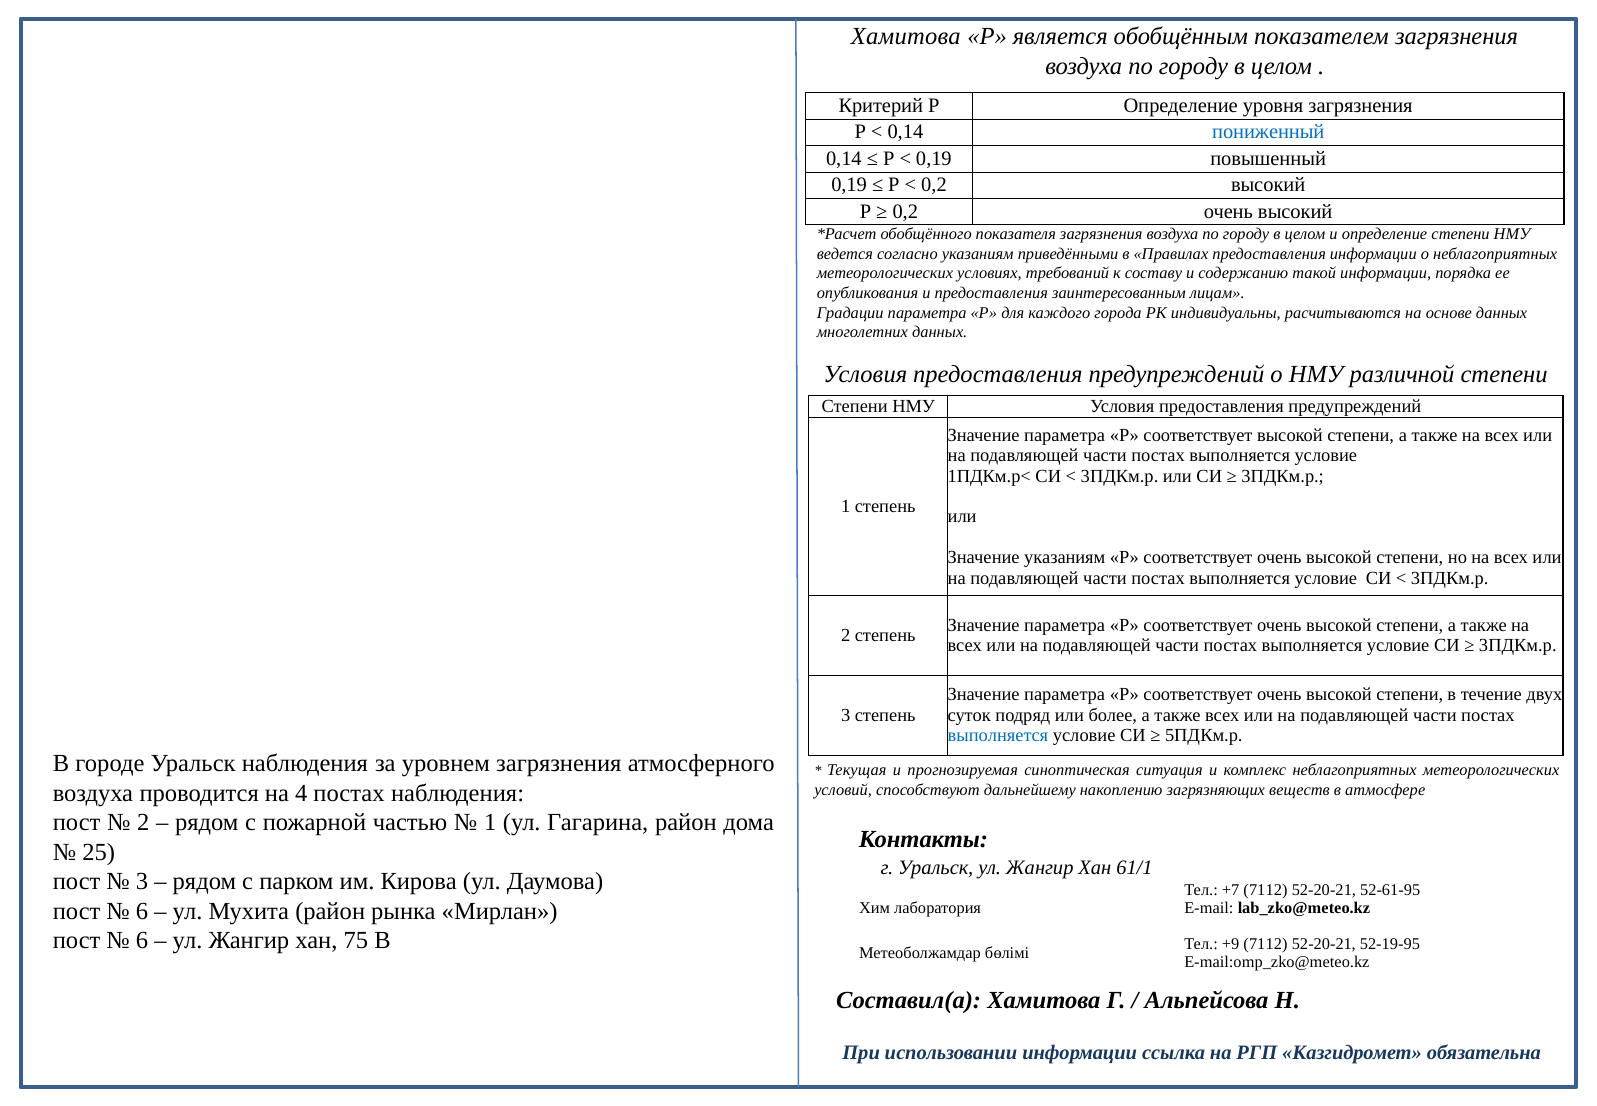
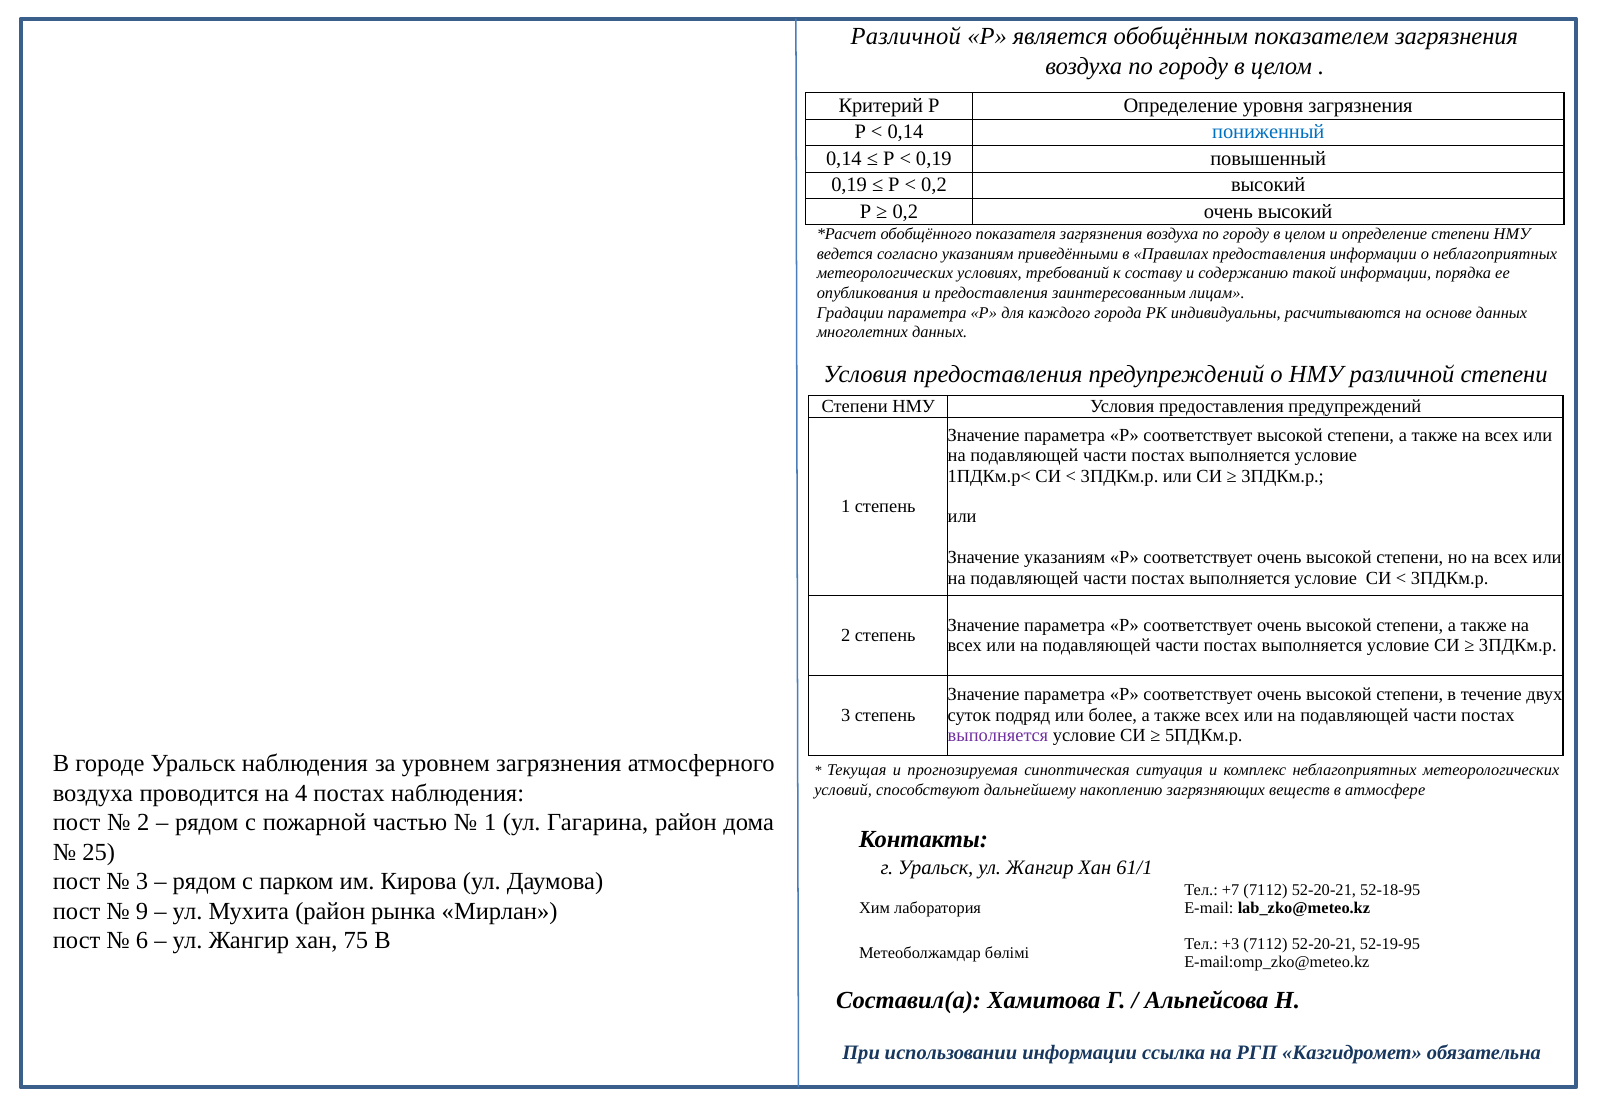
Хамитова at (906, 37): Хамитова -> Различной
выполняется at (998, 735) colour: blue -> purple
52-61-95: 52-61-95 -> 52-18-95
6 at (142, 911): 6 -> 9
+9: +9 -> +3
